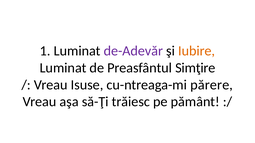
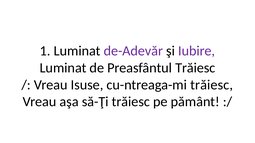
Iubire colour: orange -> purple
Preasfântul Simţire: Simţire -> Trăiesc
cu-ntreaga-mi părere: părere -> trăiesc
